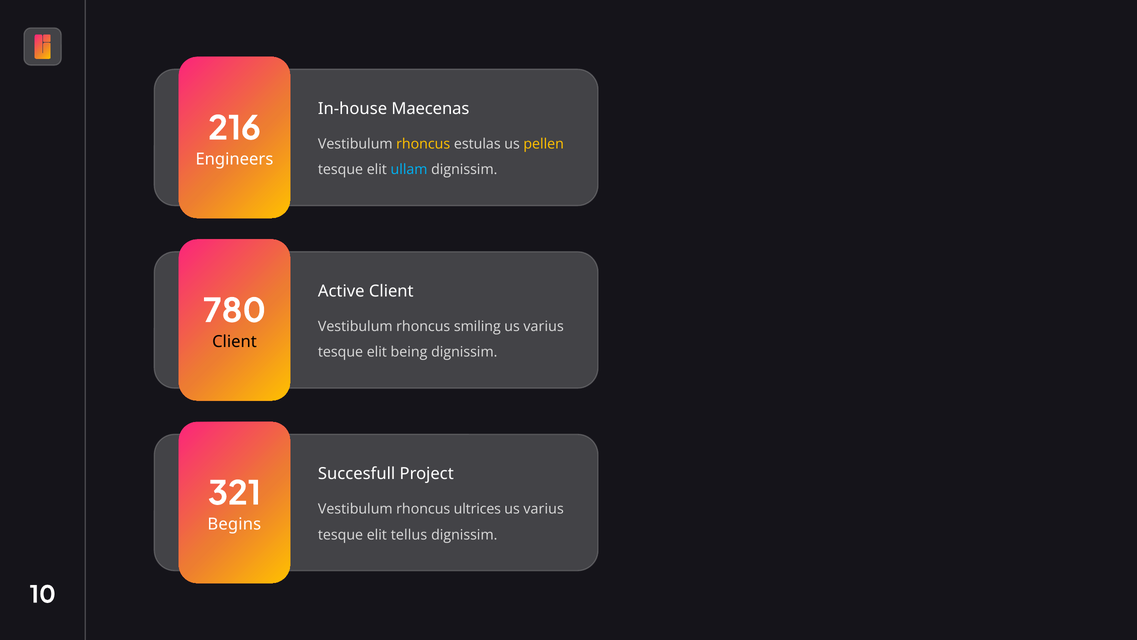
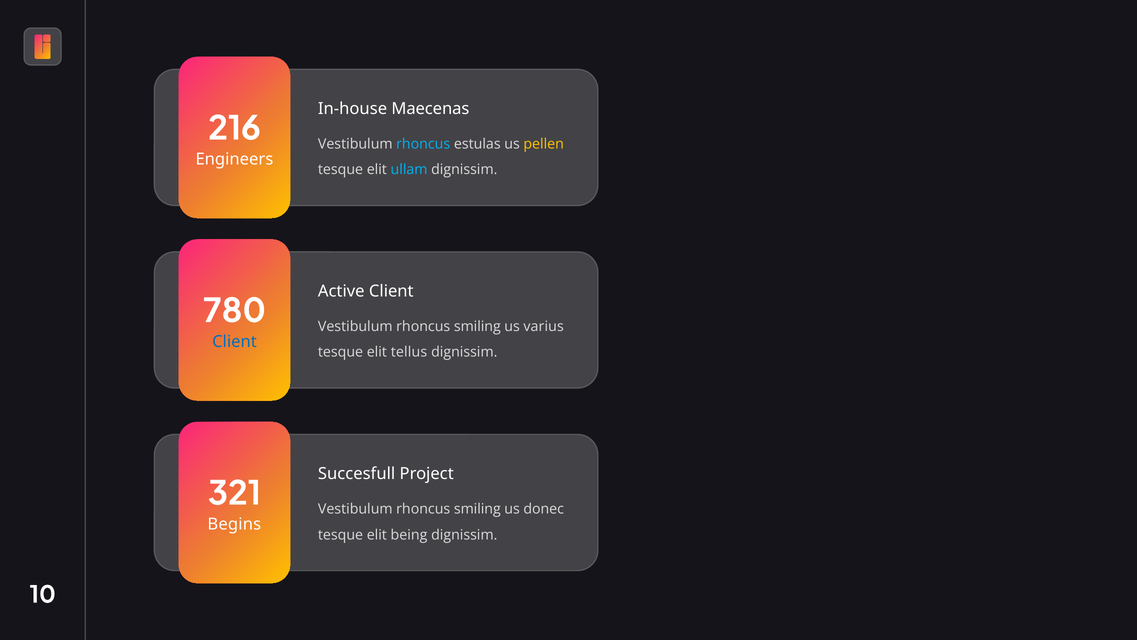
rhoncus at (423, 144) colour: yellow -> light blue
Client at (234, 342) colour: black -> blue
being: being -> tellus
ultrices at (477, 509): ultrices -> smiling
varius at (544, 509): varius -> donec
tellus: tellus -> being
